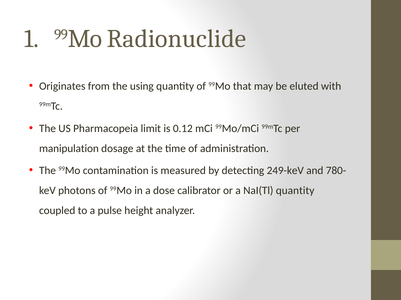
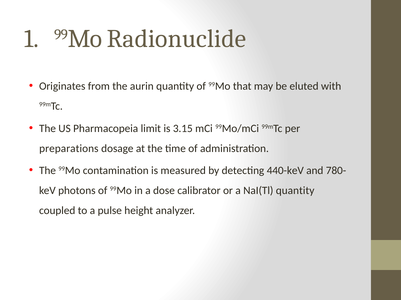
using: using -> aurin
0.12: 0.12 -> 3.15
manipulation: manipulation -> preparations
249-keV: 249-keV -> 440-keV
